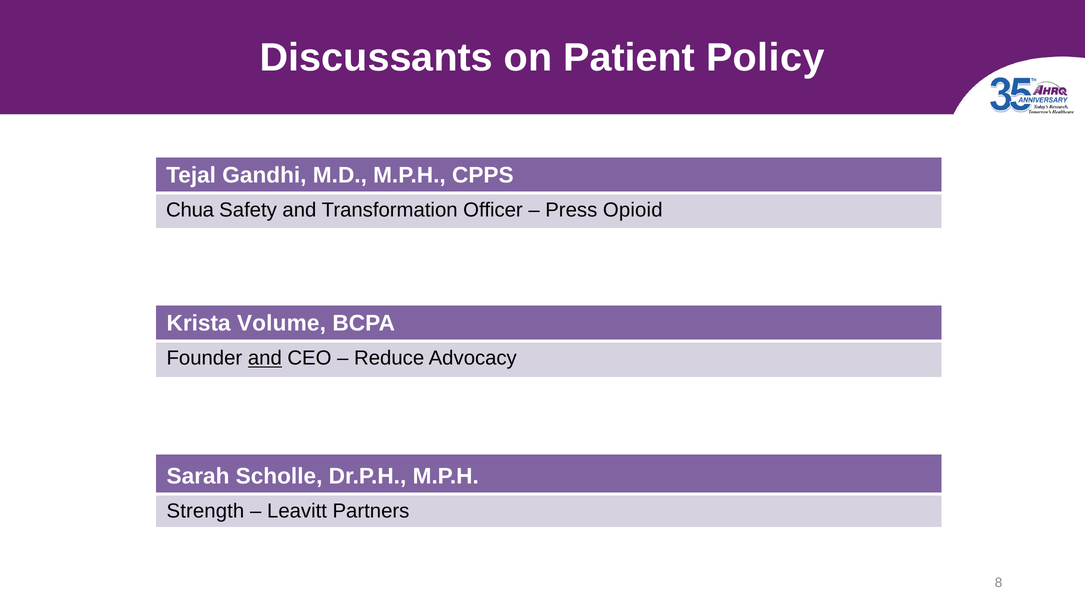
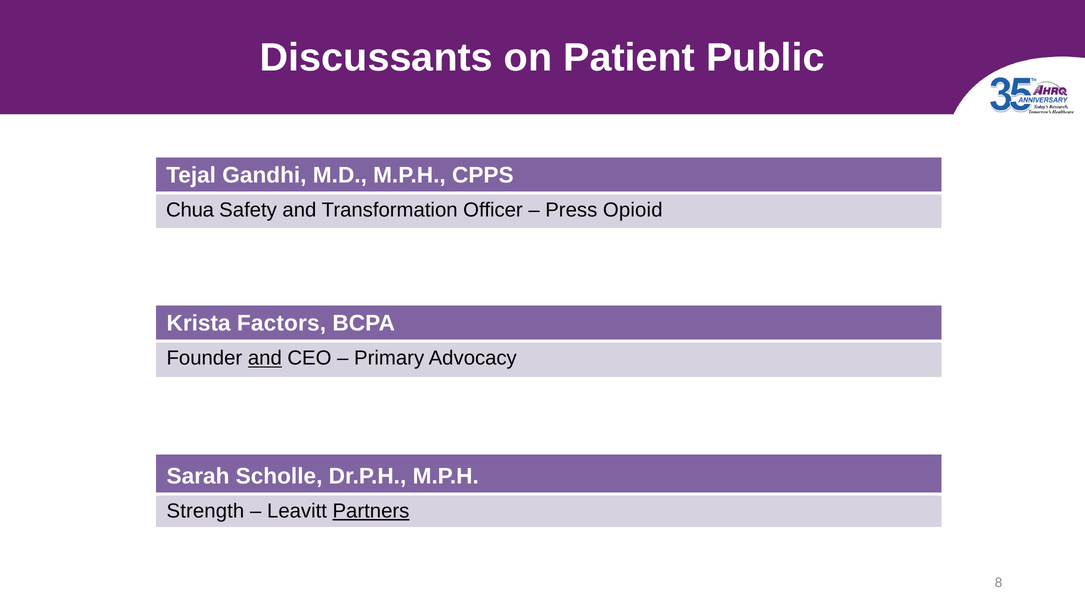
Policy: Policy -> Public
Volume: Volume -> Factors
Reduce: Reduce -> Primary
Partners underline: none -> present
